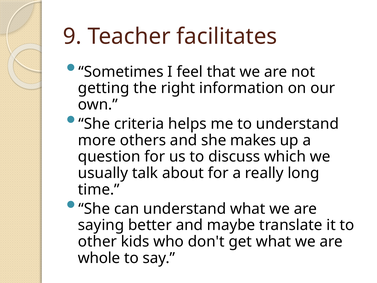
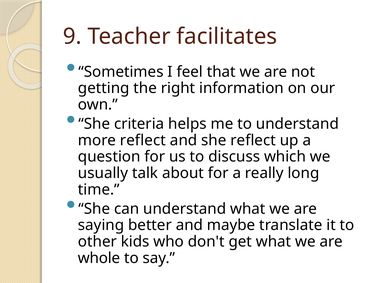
more others: others -> reflect
she makes: makes -> reflect
